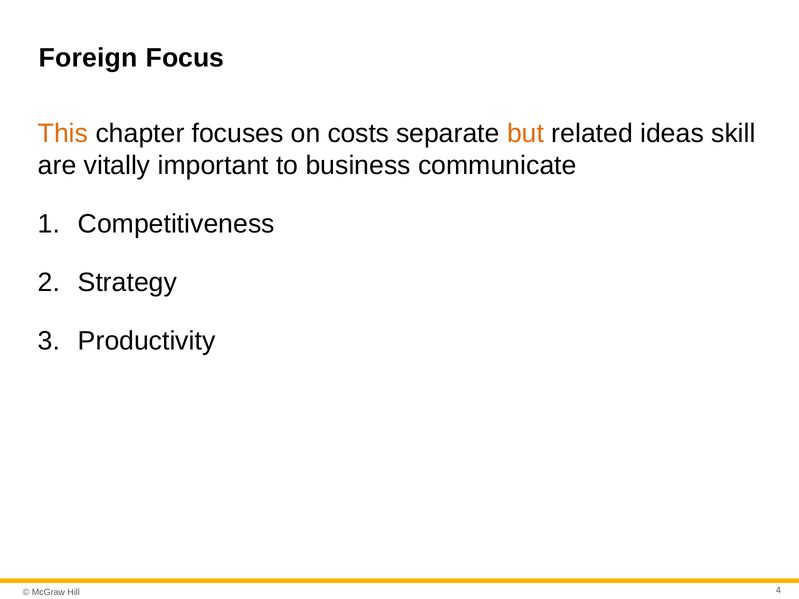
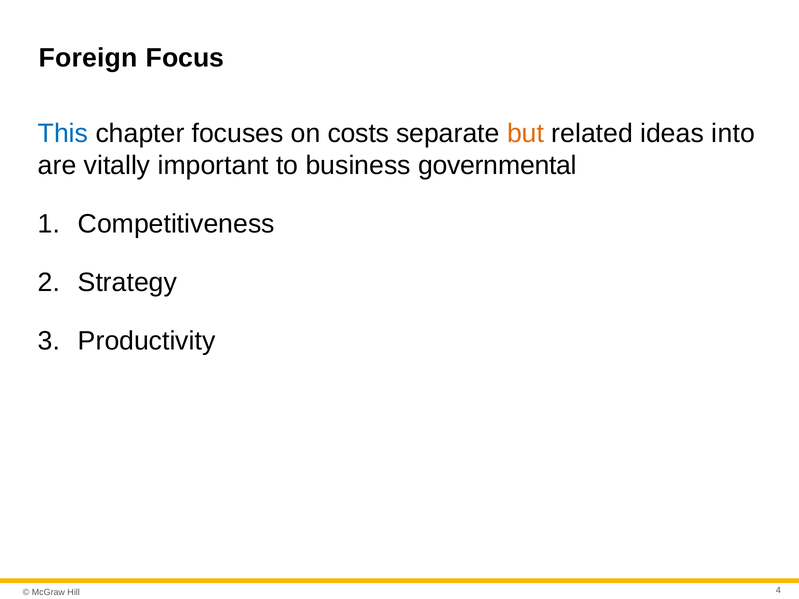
This colour: orange -> blue
skill: skill -> into
communicate: communicate -> governmental
